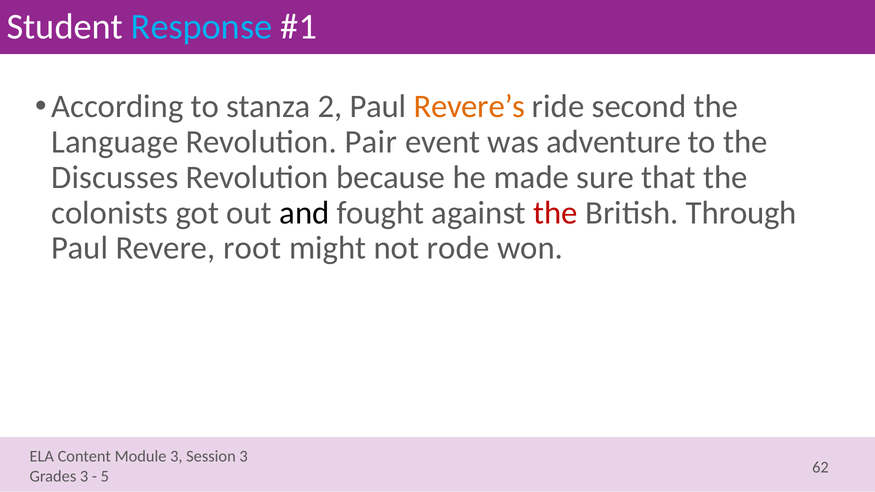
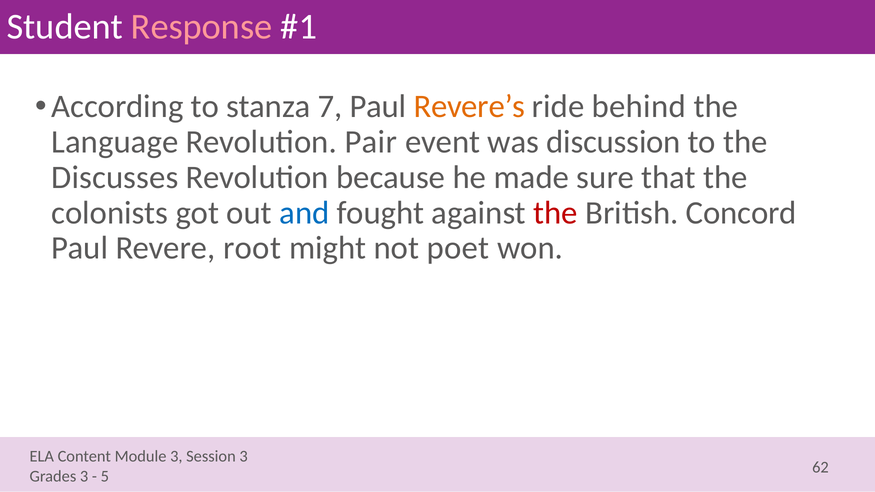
Response colour: light blue -> pink
2: 2 -> 7
second: second -> behind
adventure: adventure -> discussion
and colour: black -> blue
Through: Through -> Concord
rode: rode -> poet
